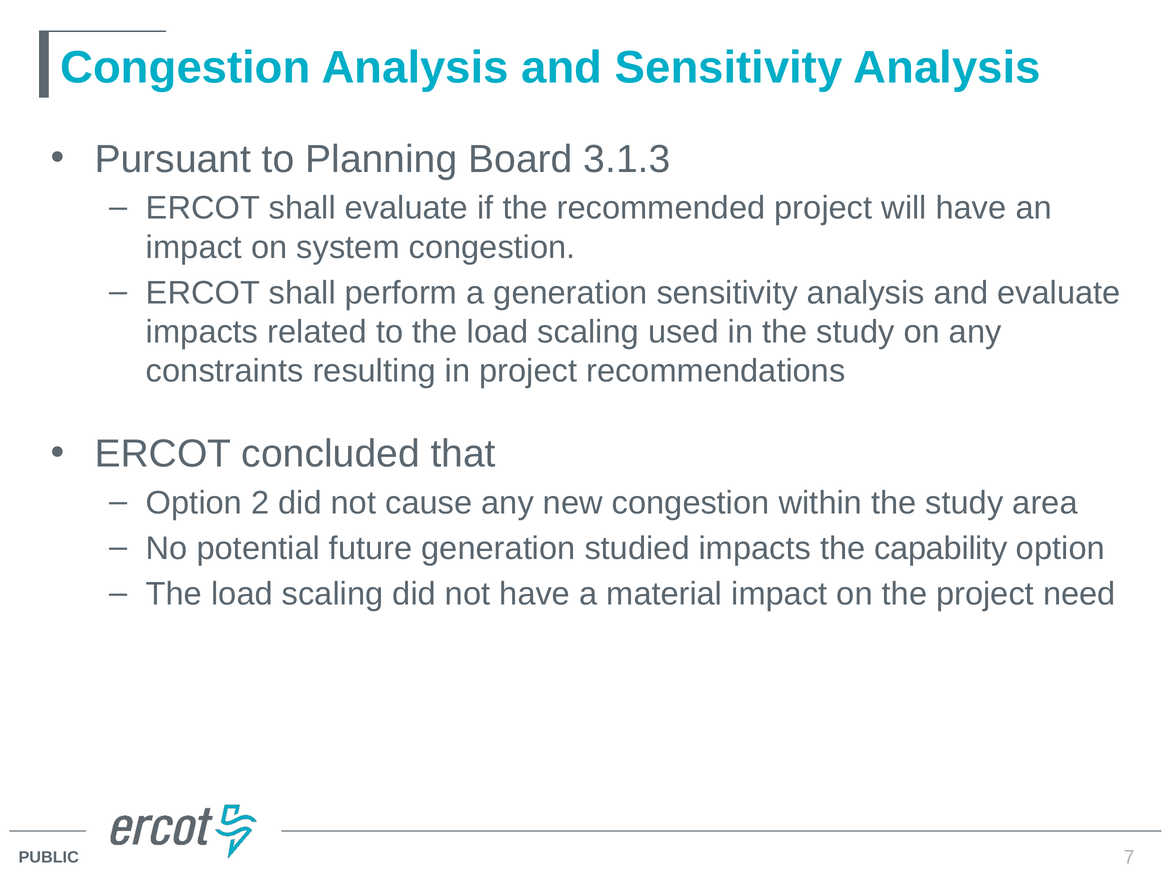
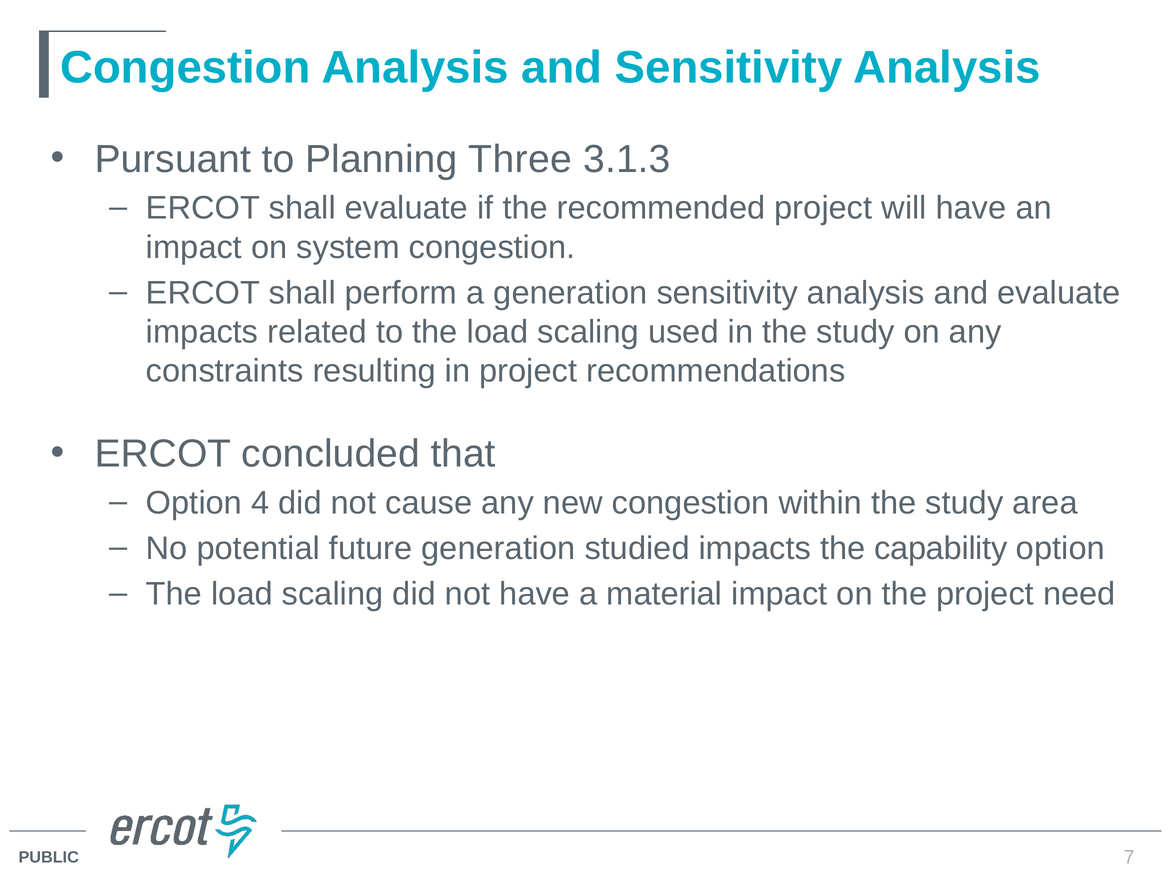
Board: Board -> Three
2: 2 -> 4
